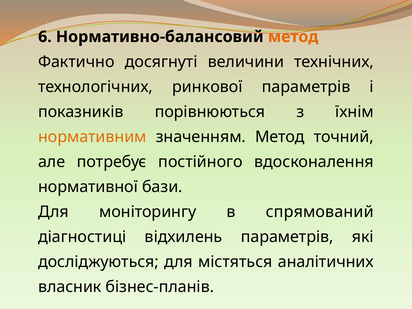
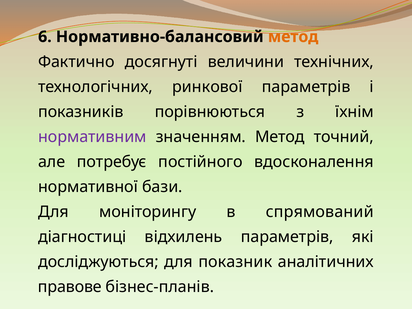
нормативним colour: orange -> purple
містяться: містяться -> показник
власник: власник -> правове
